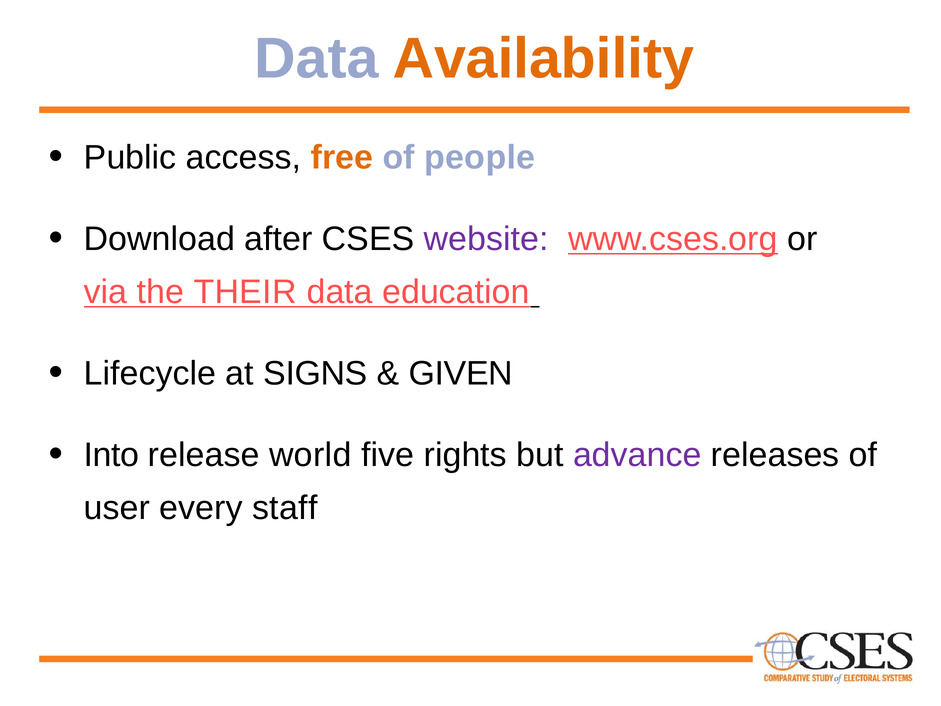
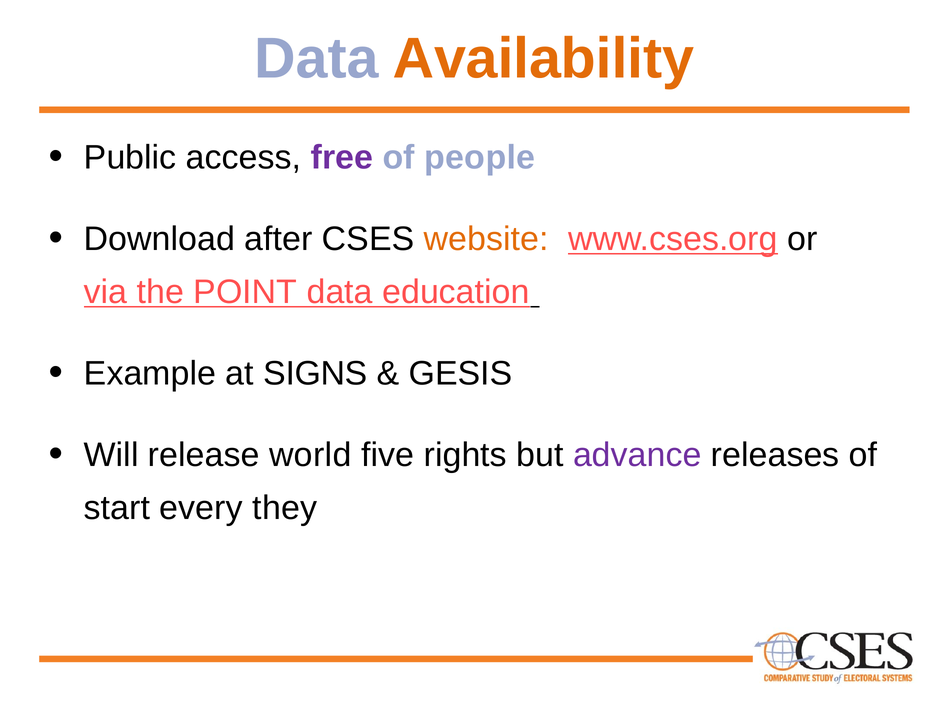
free colour: orange -> purple
website colour: purple -> orange
THEIR: THEIR -> POINT
Lifecycle: Lifecycle -> Example
GIVEN: GIVEN -> GESIS
Into: Into -> Will
user: user -> start
staff: staff -> they
